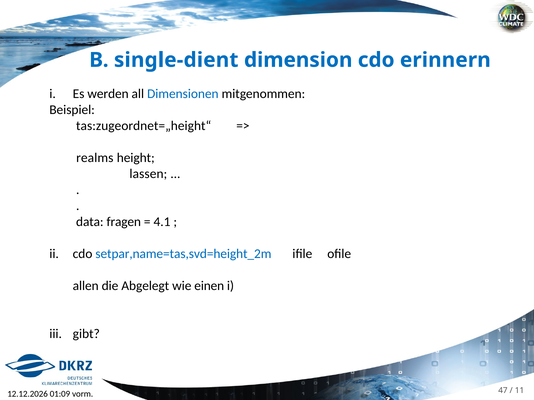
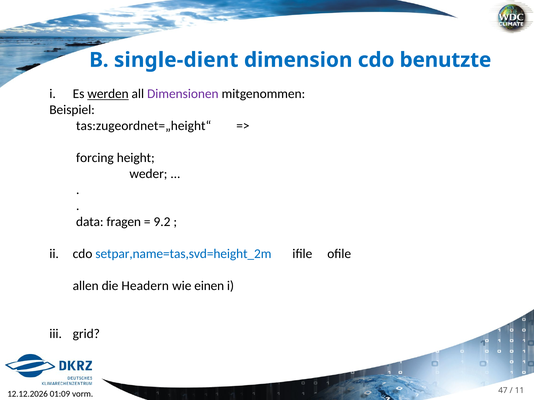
erinnern: erinnern -> benutzte
werden underline: none -> present
Dimensionen colour: blue -> purple
realms: realms -> forcing
lassen: lassen -> weder
4.1: 4.1 -> 9.2
Abgelegt: Abgelegt -> Headern
gibt: gibt -> grid
